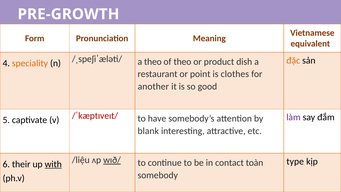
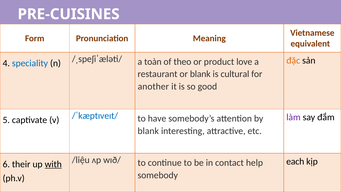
PRE-GROWTH: PRE-GROWTH -> PRE-CUISINES
speciality colour: orange -> blue
a theo: theo -> toàn
dish: dish -> love
or point: point -> blank
clothes: clothes -> cultural
/ˈkæptɪveɪt/ colour: red -> blue
wɪð/ underline: present -> none
toàn: toàn -> help
type: type -> each
